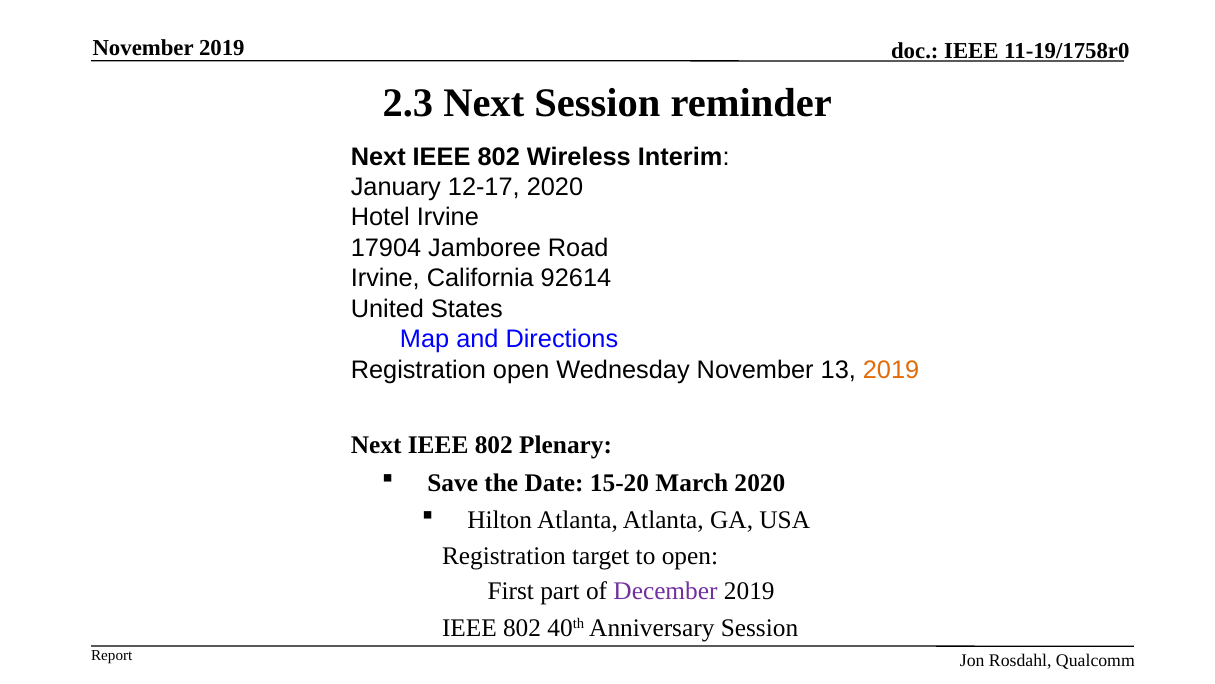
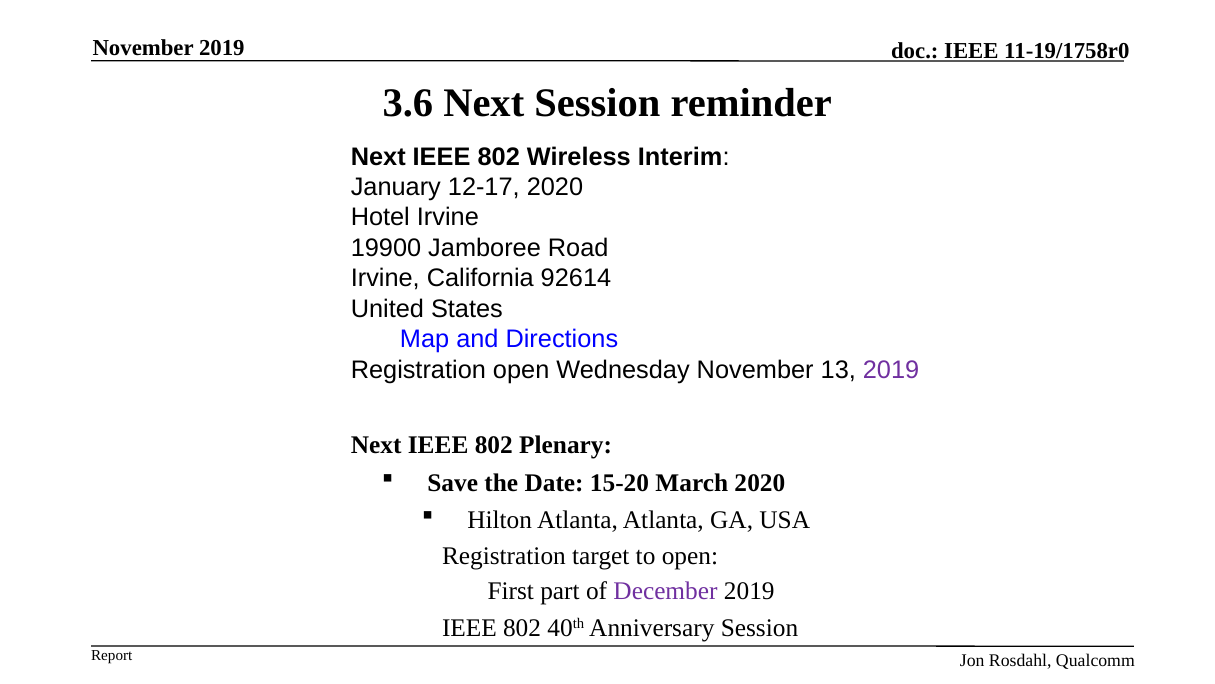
2.3: 2.3 -> 3.6
17904: 17904 -> 19900
2019 at (891, 369) colour: orange -> purple
